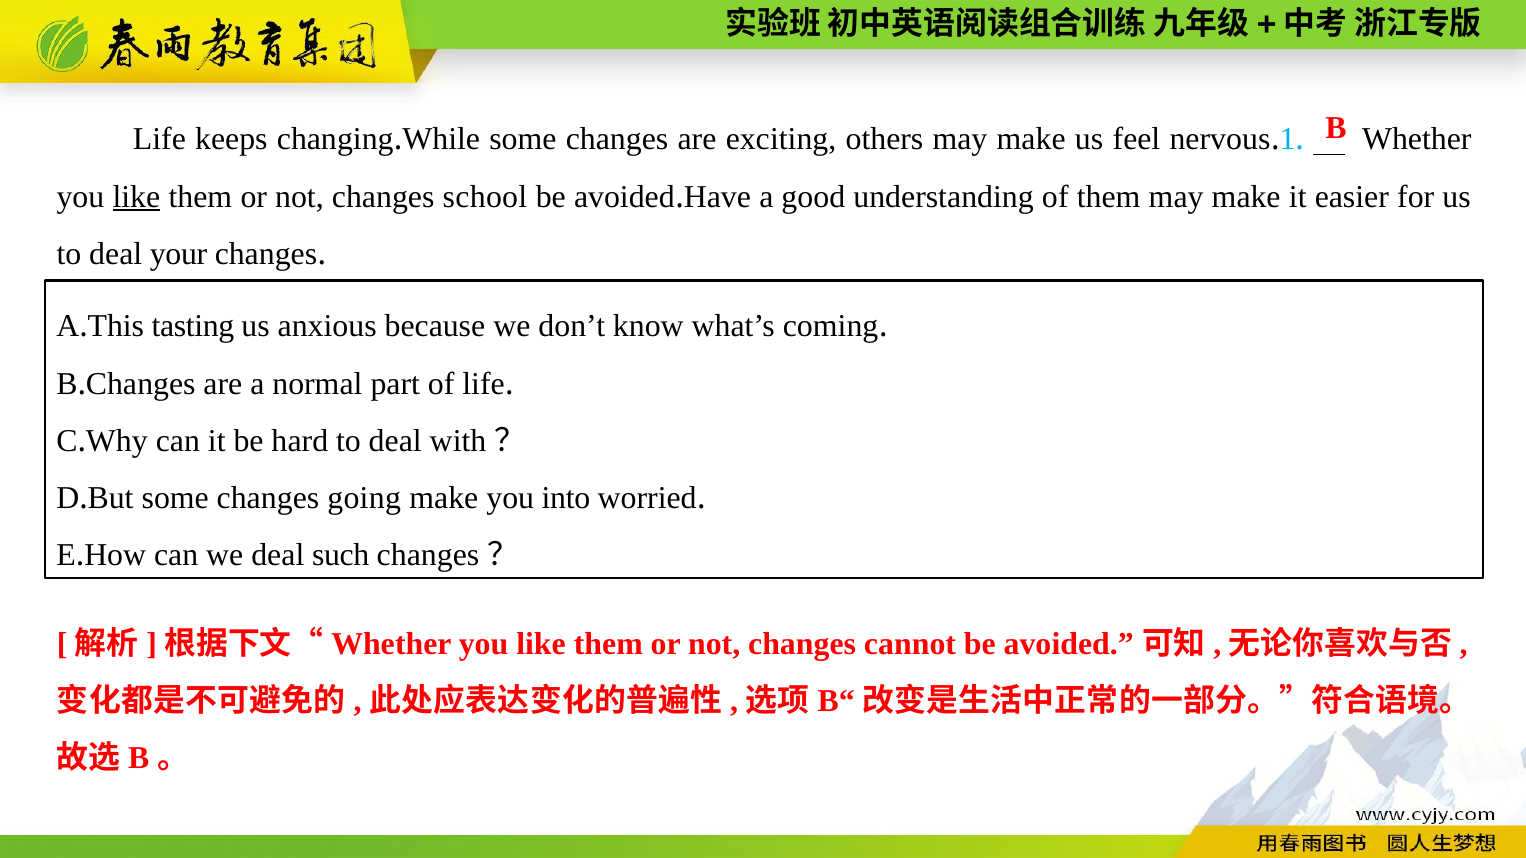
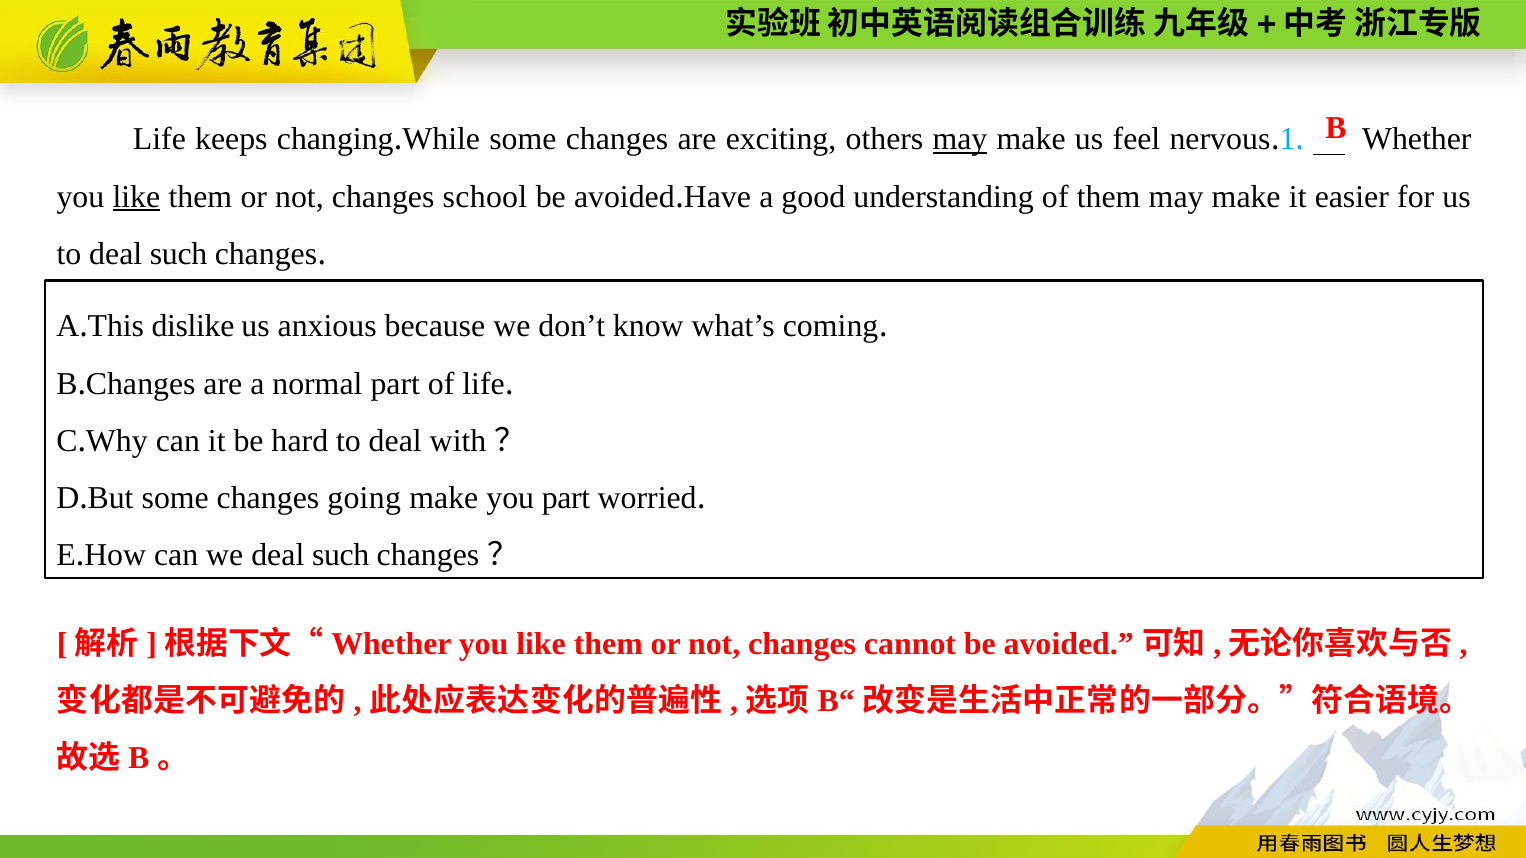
may at (960, 140) underline: none -> present
to deal your: your -> such
tasting: tasting -> dislike
you into: into -> part
